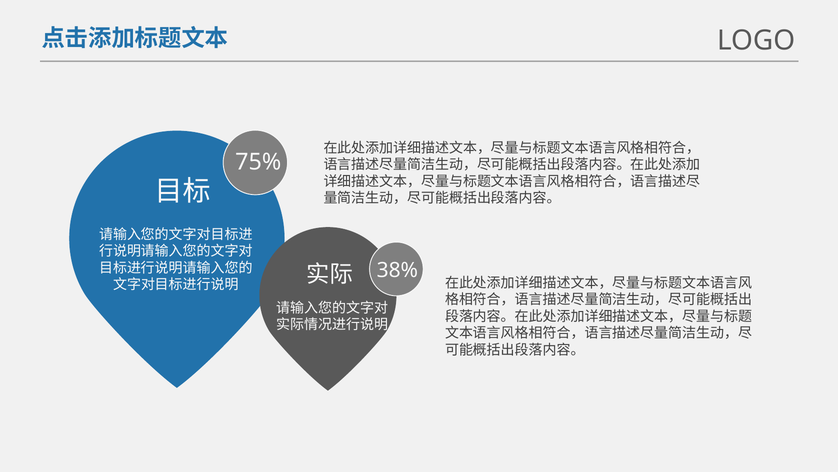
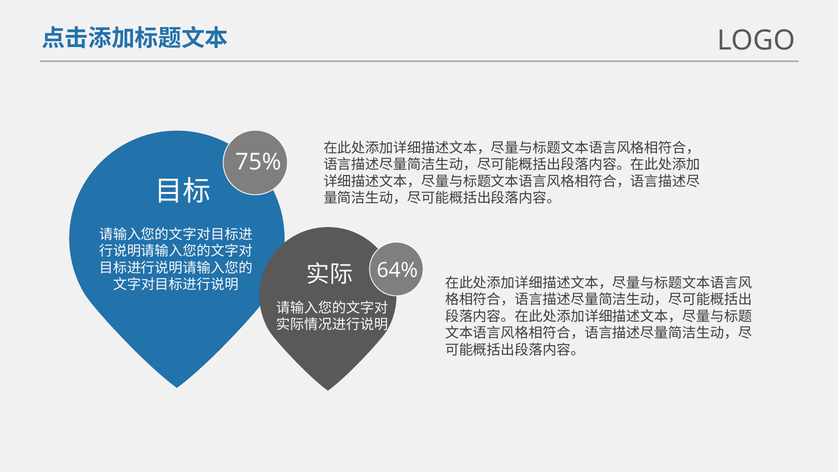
38%: 38% -> 64%
